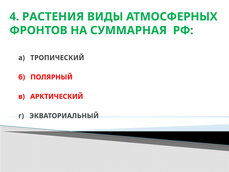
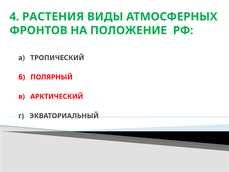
СУММАРНАЯ: СУММАРНАЯ -> ПОЛОЖЕНИЕ
